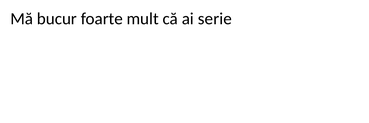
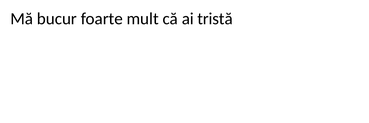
serie: serie -> tristă
